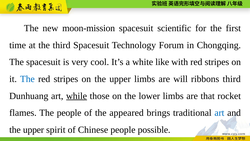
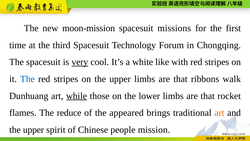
scientific: scientific -> missions
very underline: none -> present
upper limbs are will: will -> that
ribbons third: third -> walk
The people: people -> reduce
art at (219, 113) colour: blue -> orange
possible: possible -> mission
